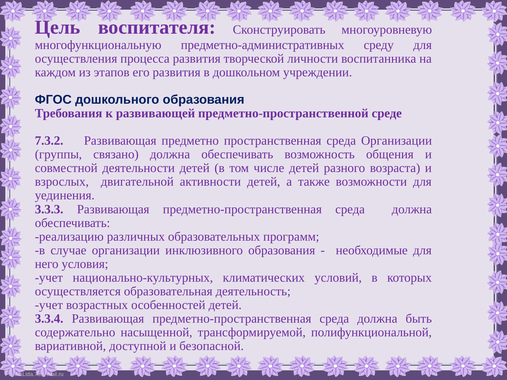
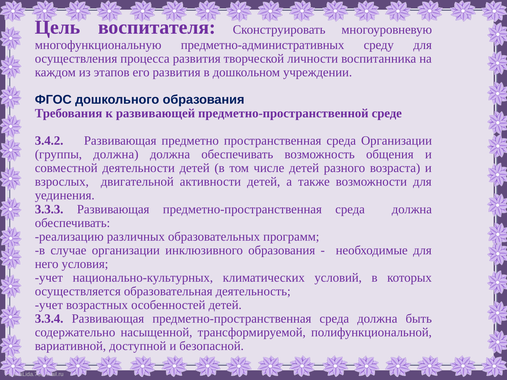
7.3.2: 7.3.2 -> 3.4.2
группы связано: связано -> должна
